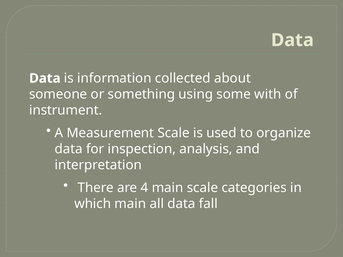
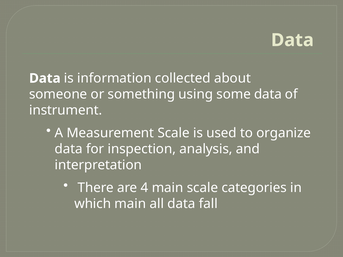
some with: with -> data
